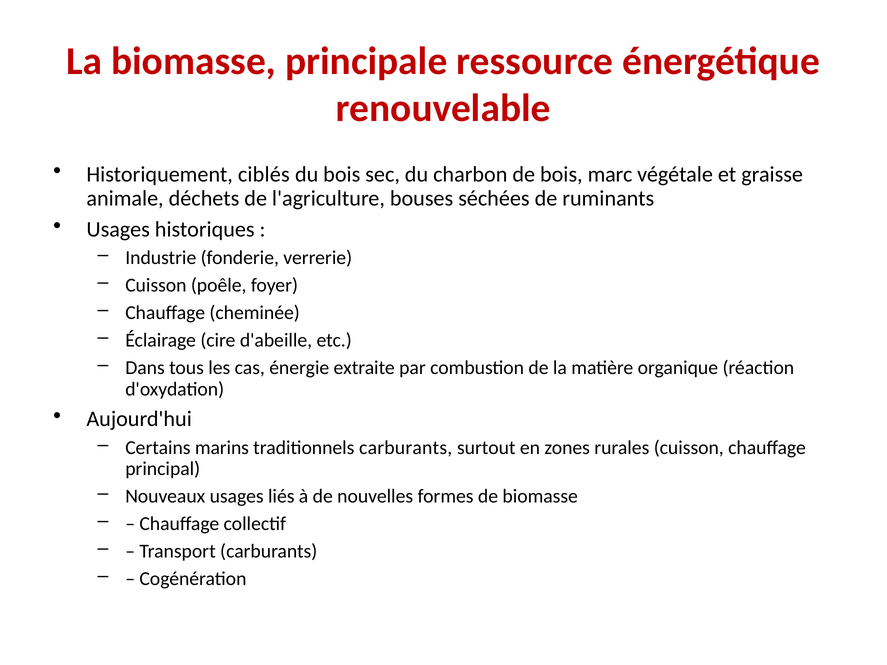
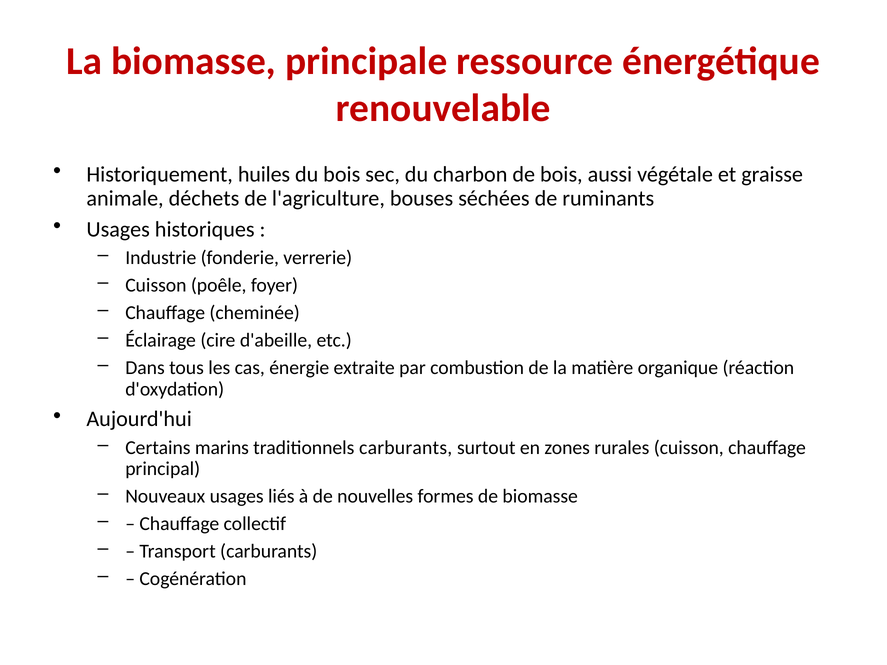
ciblés: ciblés -> huiles
marc: marc -> aussi
